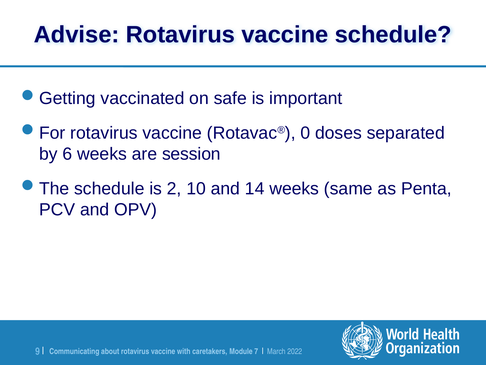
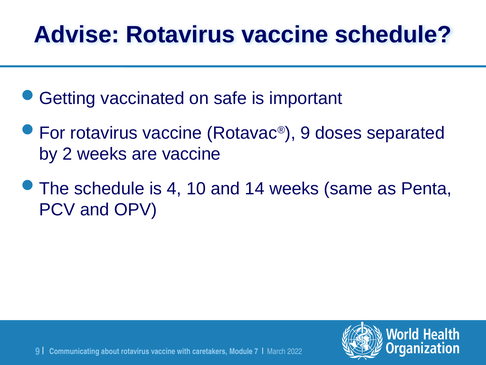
Rotavac® 0: 0 -> 9
6: 6 -> 2
are session: session -> vaccine
2: 2 -> 4
